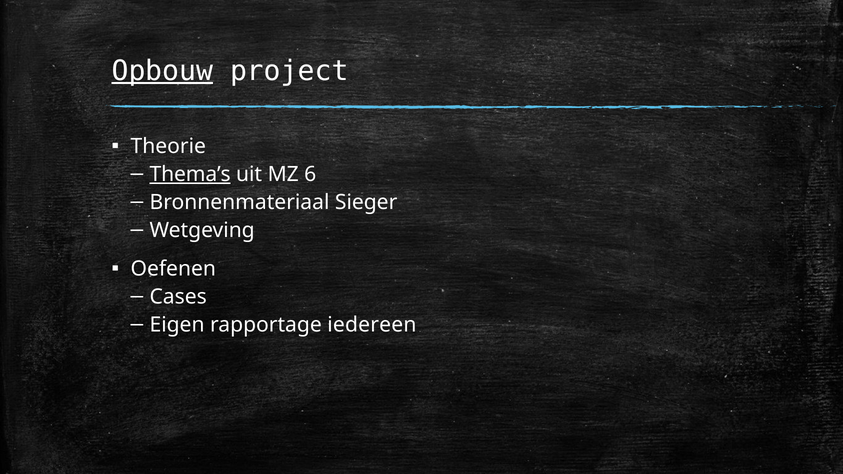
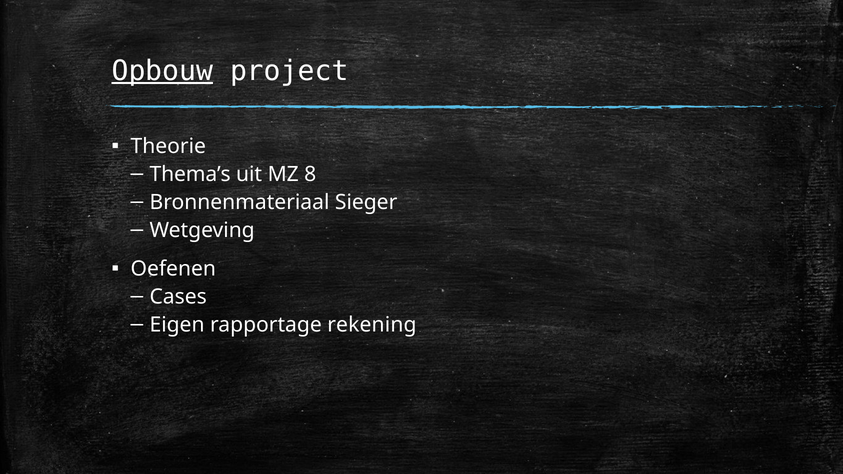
Thema’s underline: present -> none
6: 6 -> 8
iedereen: iedereen -> rekening
